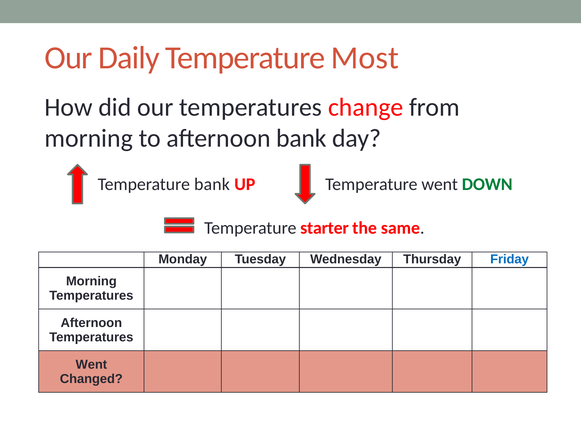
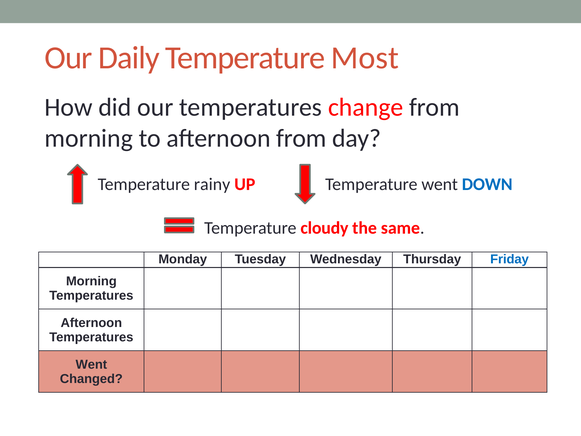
afternoon bank: bank -> from
Temperature bank: bank -> rainy
DOWN colour: green -> blue
starter: starter -> cloudy
